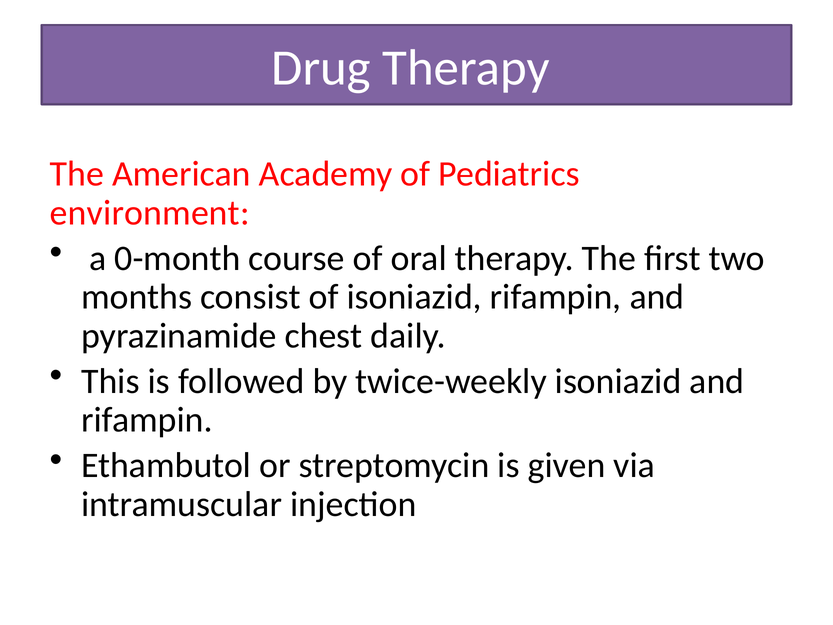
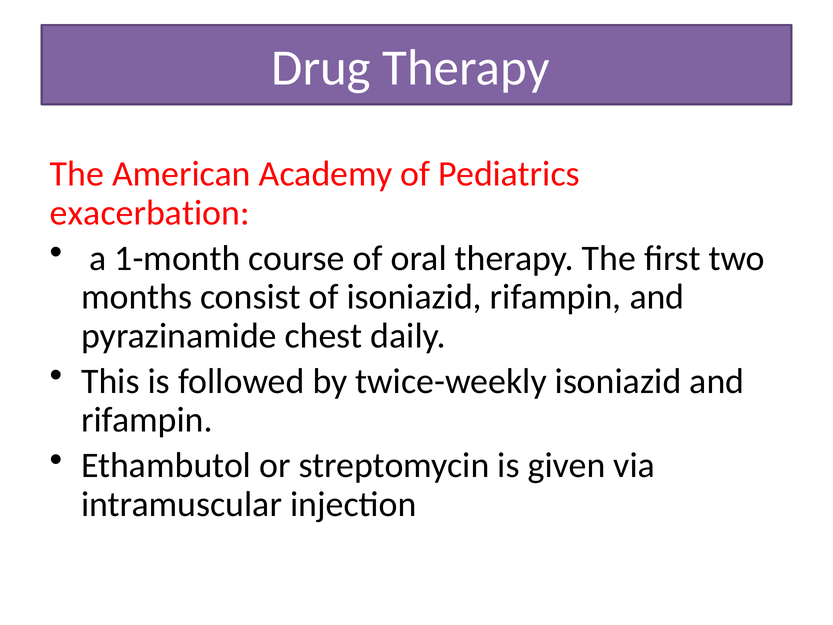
environment: environment -> exacerbation
0-month: 0-month -> 1-month
